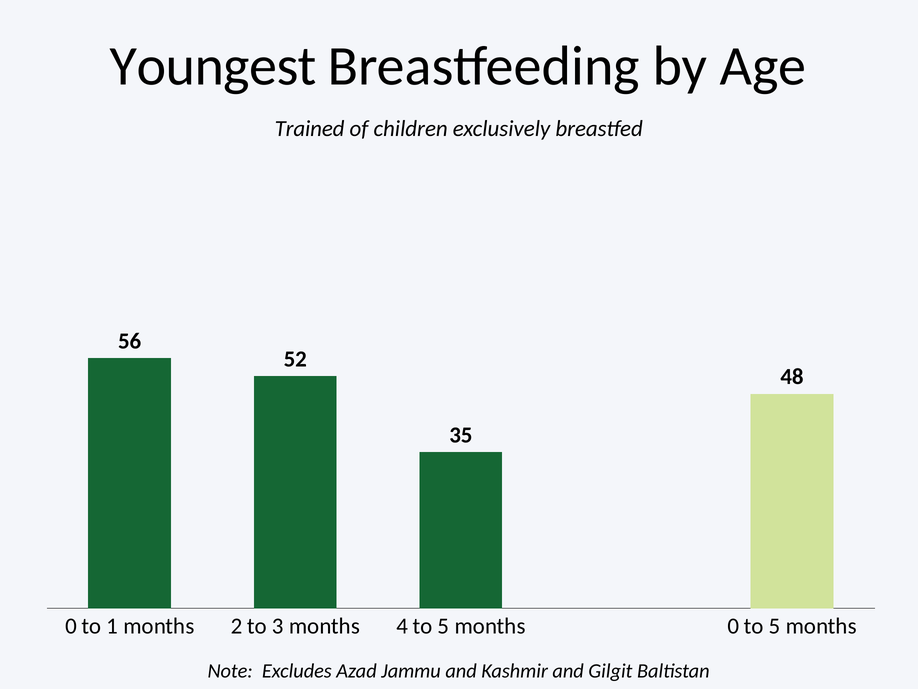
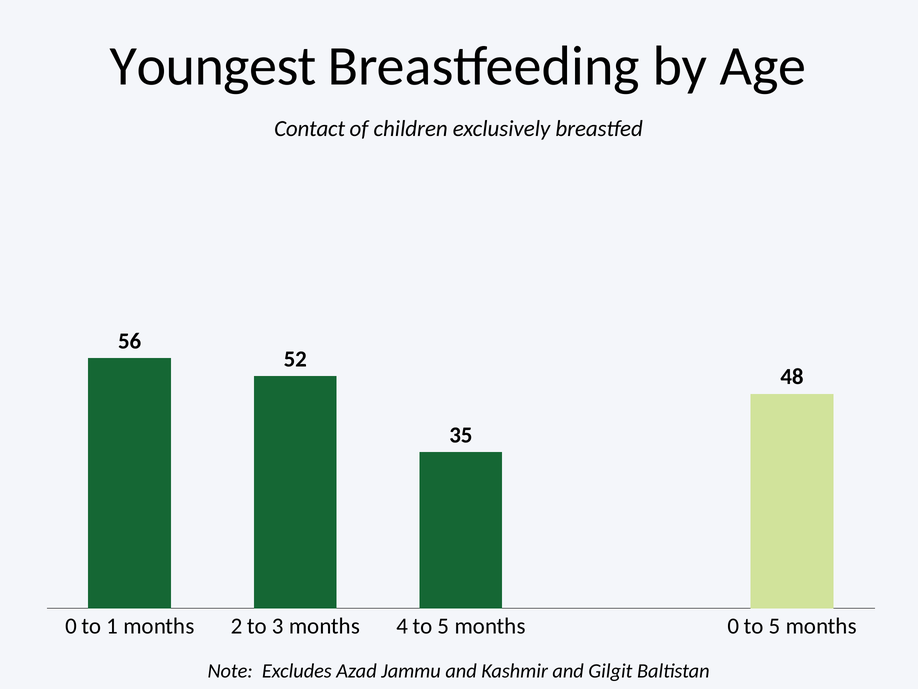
Trained: Trained -> Contact
